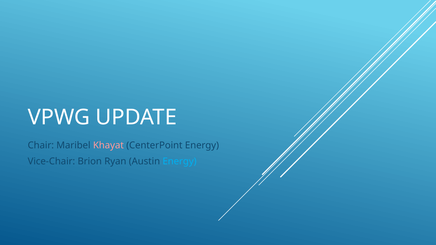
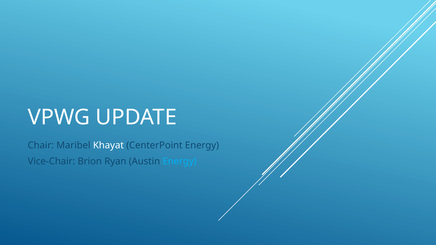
Khayat colour: pink -> white
